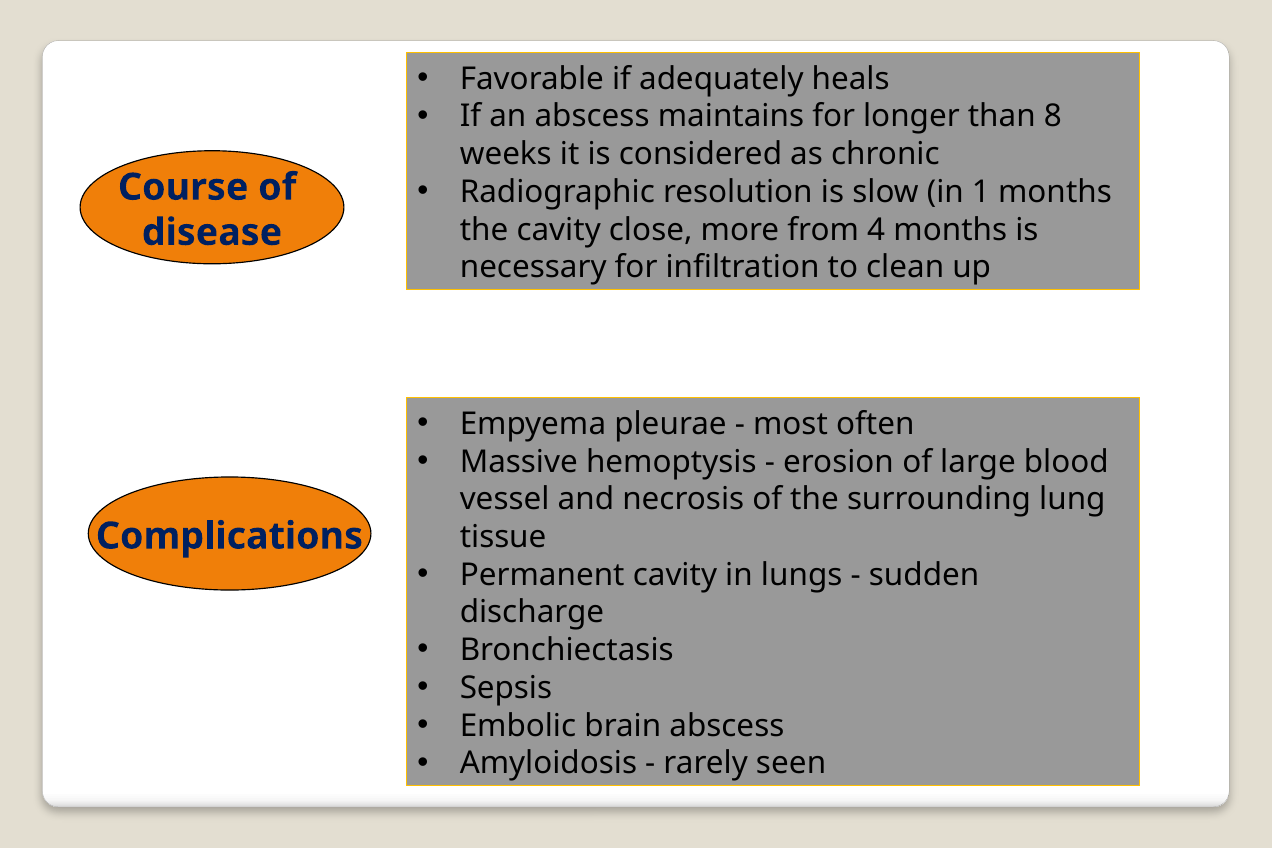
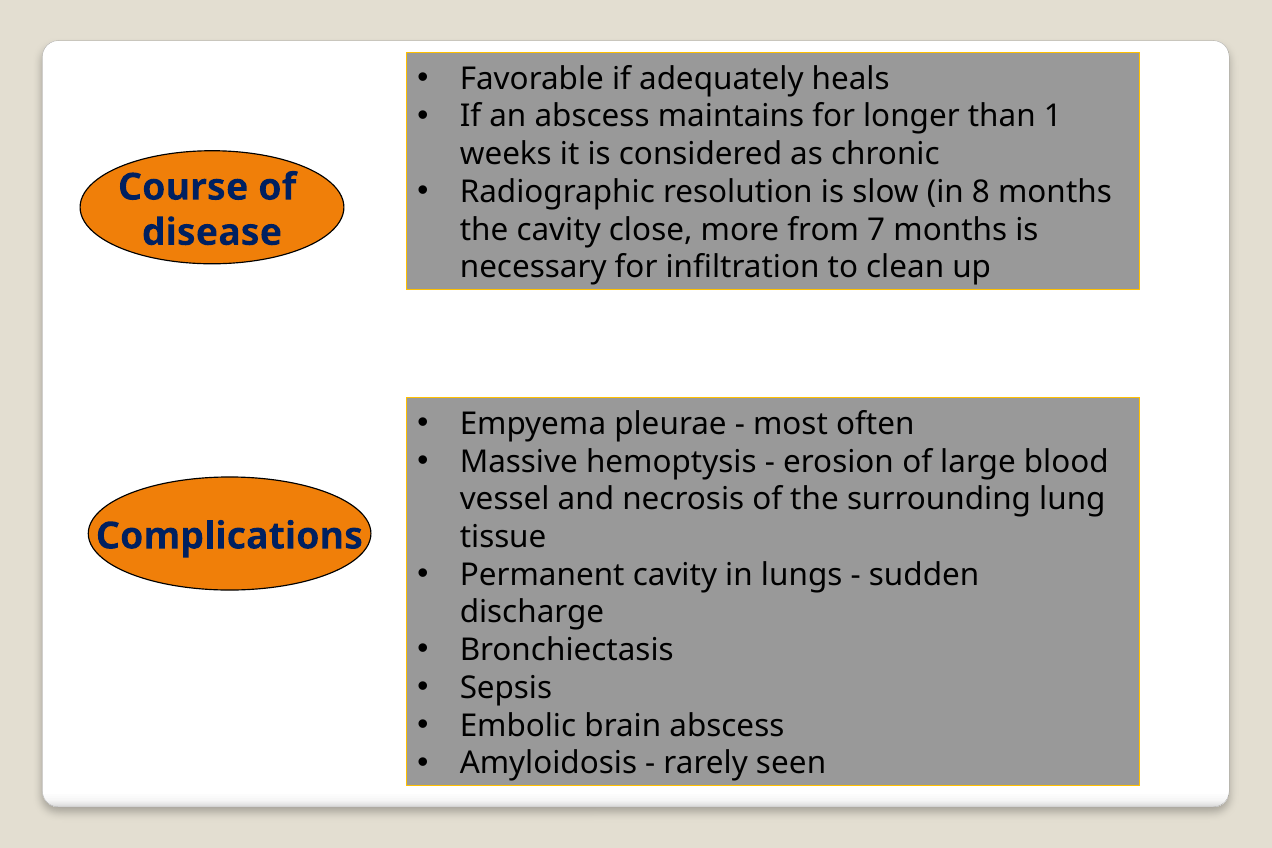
8: 8 -> 1
1: 1 -> 8
4: 4 -> 7
